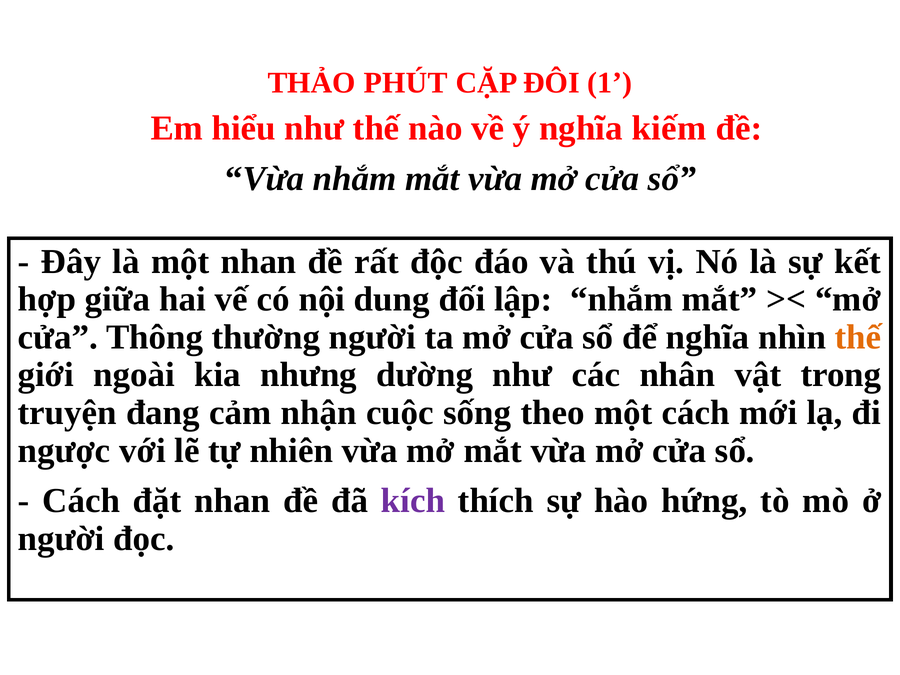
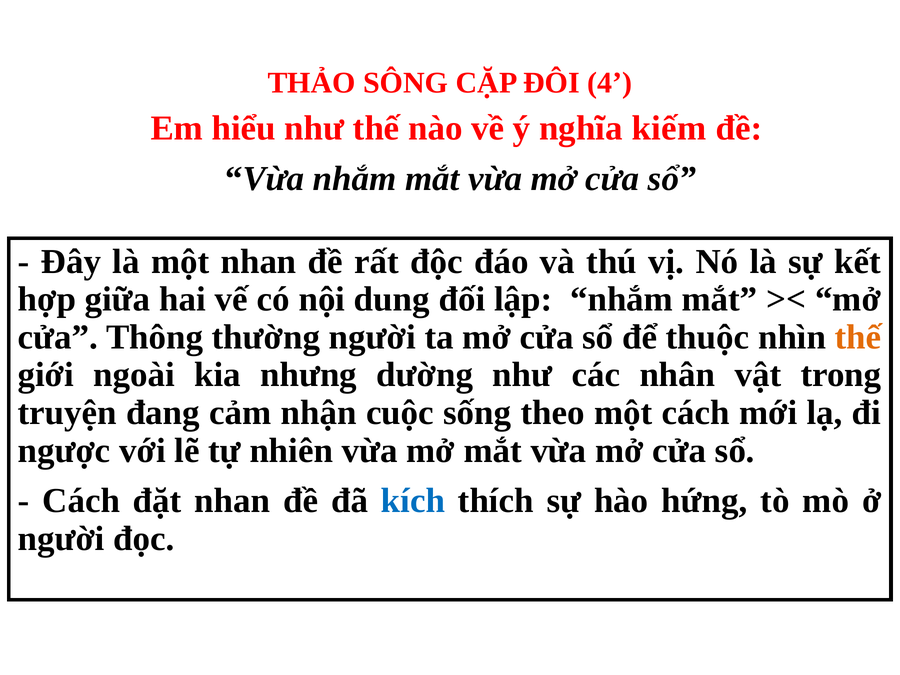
PHÚT: PHÚT -> SÔNG
1: 1 -> 4
để nghĩa: nghĩa -> thuộc
kích colour: purple -> blue
